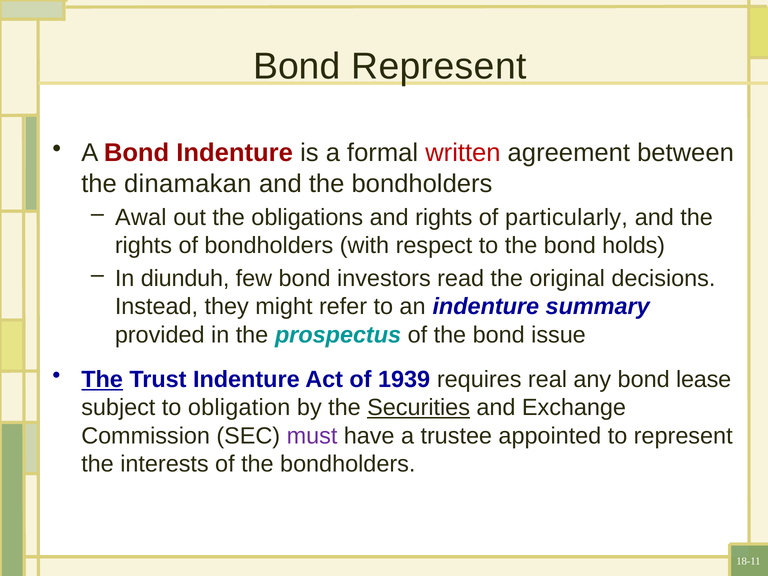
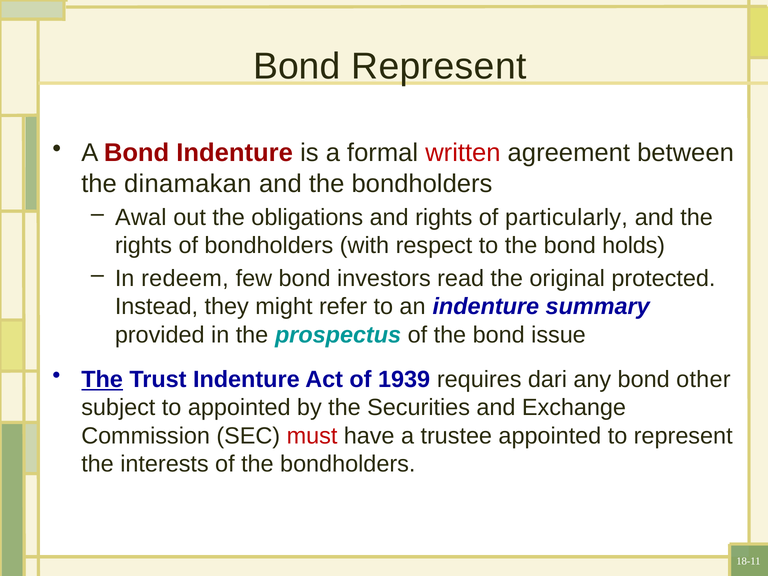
diunduh: diunduh -> redeem
decisions: decisions -> protected
real: real -> dari
lease: lease -> other
to obligation: obligation -> appointed
Securities underline: present -> none
must colour: purple -> red
